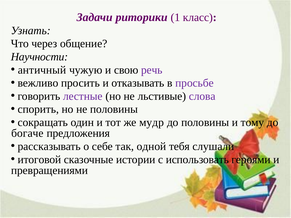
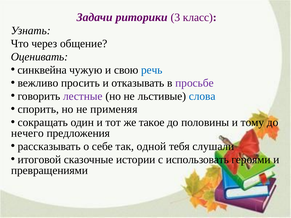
1: 1 -> 3
Научности: Научности -> Оценивать
античный: античный -> синквейна
речь colour: purple -> blue
слова colour: purple -> blue
не половины: половины -> применяя
мудр: мудр -> такое
богаче: богаче -> нечего
